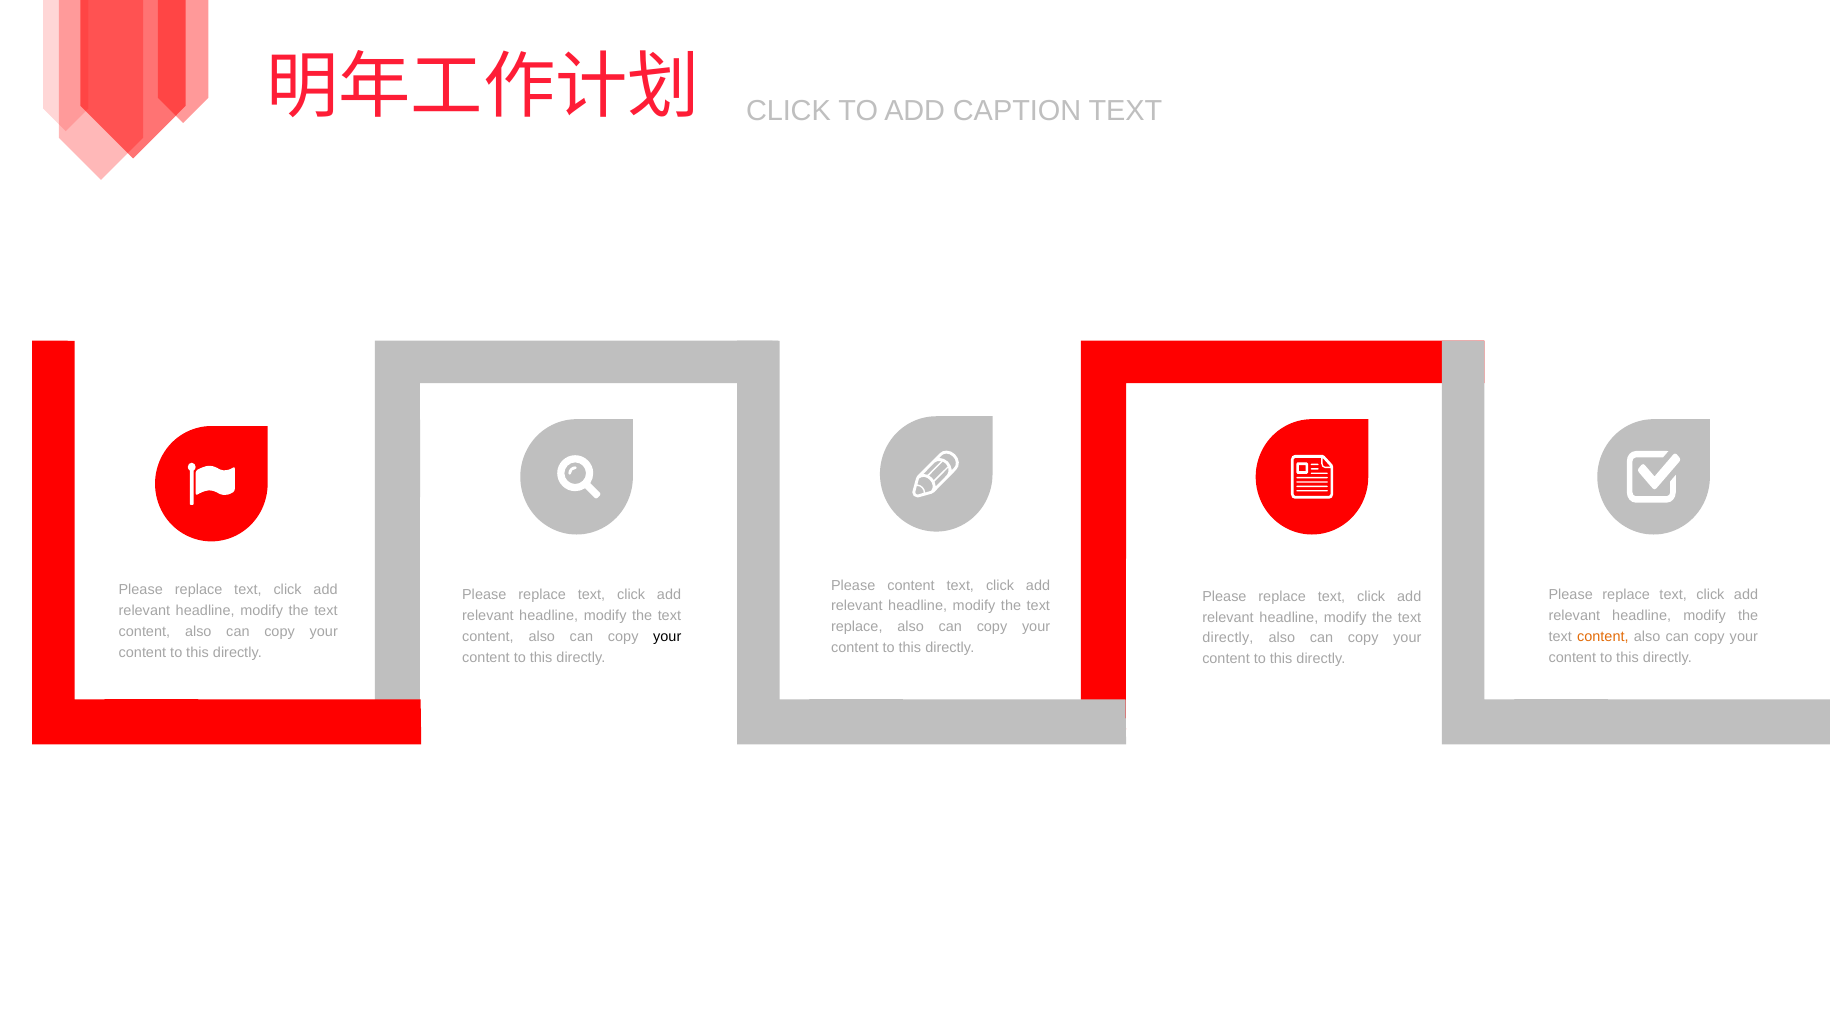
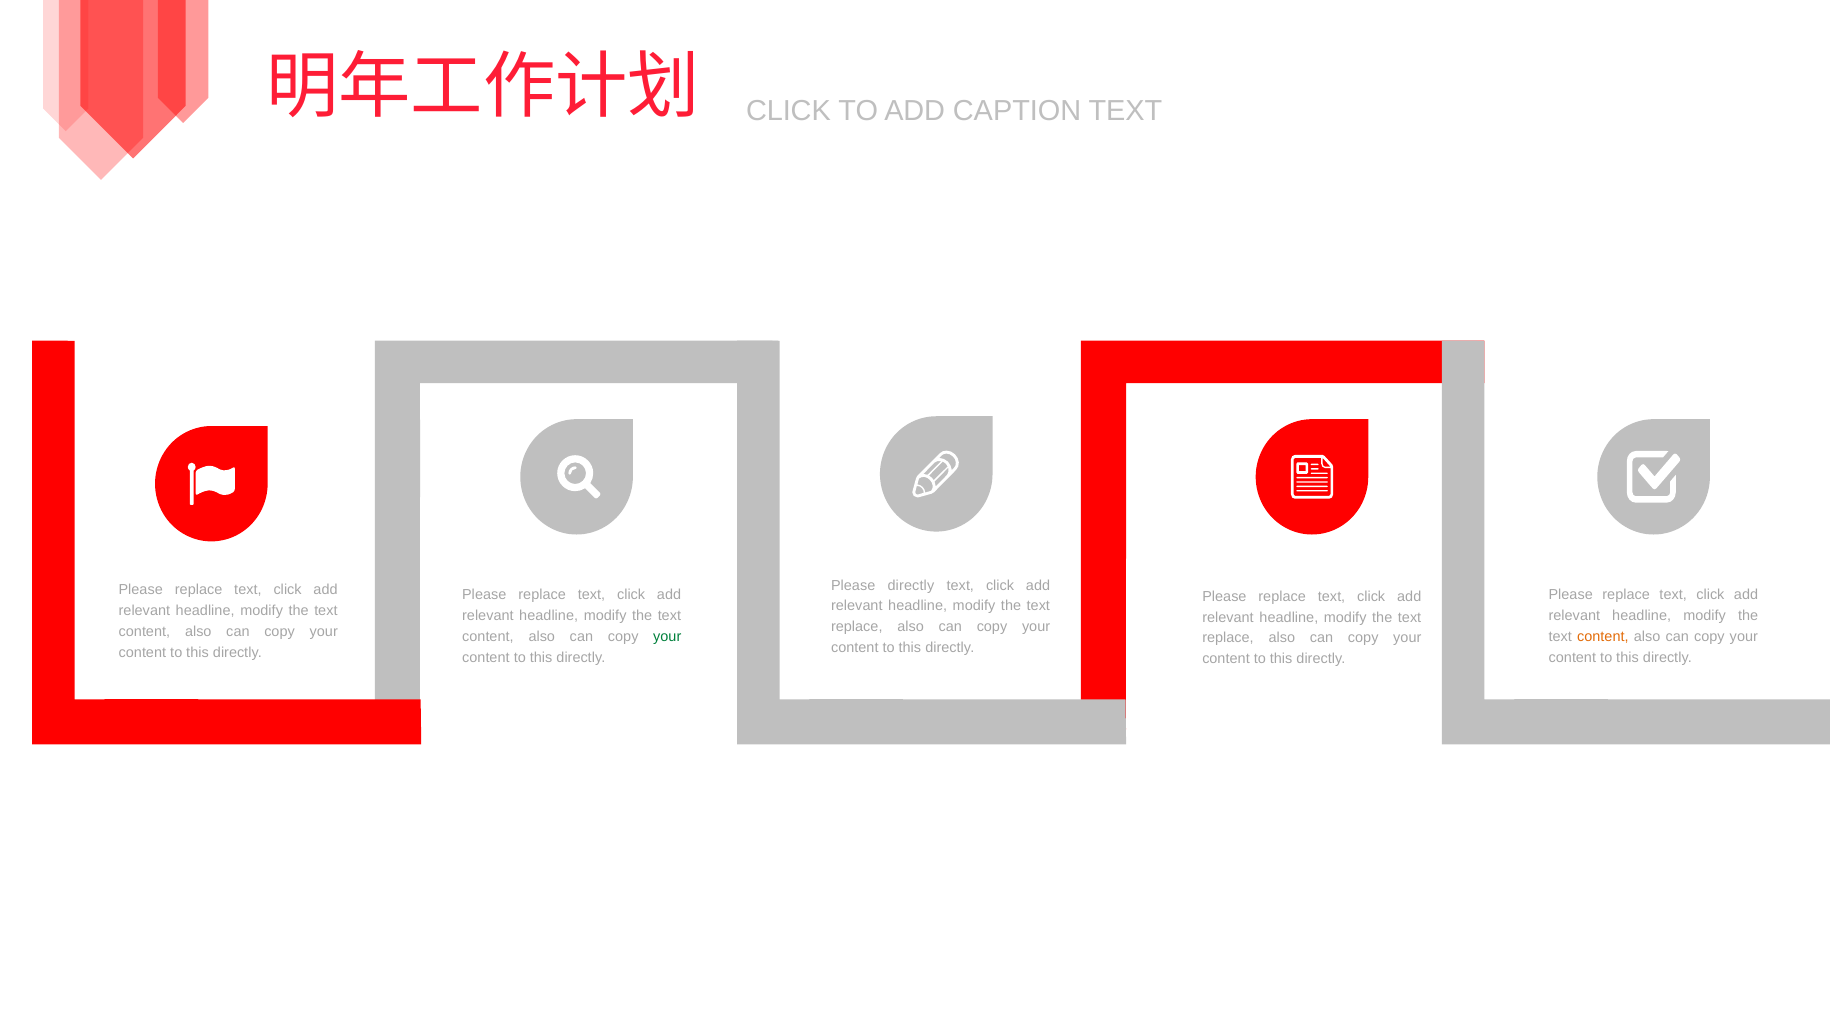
Please content: content -> directly
your at (667, 636) colour: black -> green
directly at (1228, 638): directly -> replace
